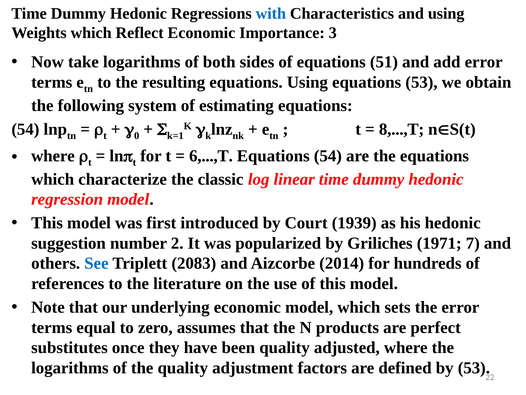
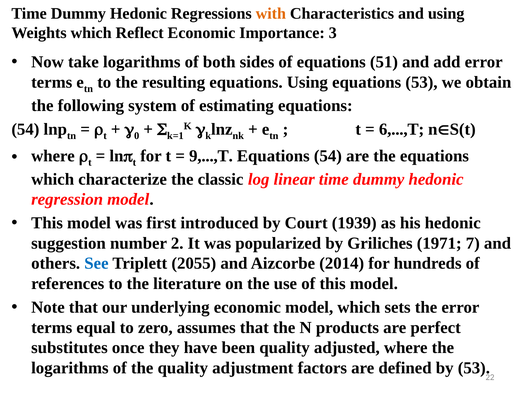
with colour: blue -> orange
8,...,T: 8,...,T -> 6,...,T
6,...,T: 6,...,T -> 9,...,T
2083: 2083 -> 2055
